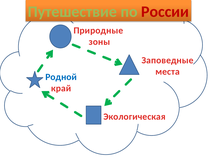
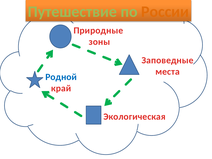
России colour: red -> orange
